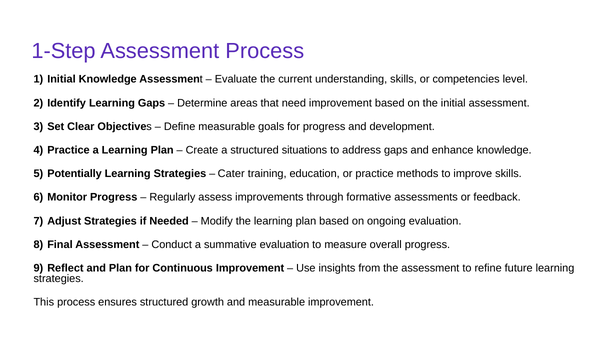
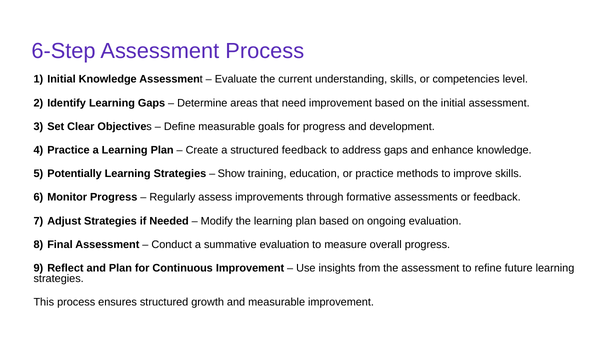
1-Step: 1-Step -> 6-Step
structured situations: situations -> feedback
Cater: Cater -> Show
